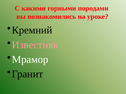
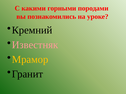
Мрамор colour: white -> yellow
